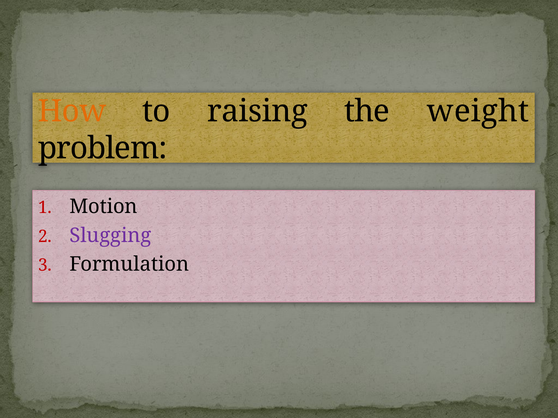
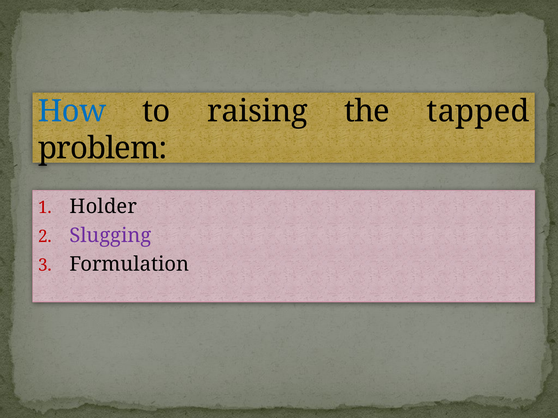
How colour: orange -> blue
weight: weight -> tapped
Motion: Motion -> Holder
